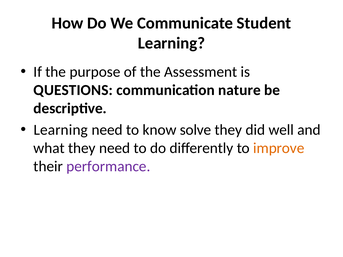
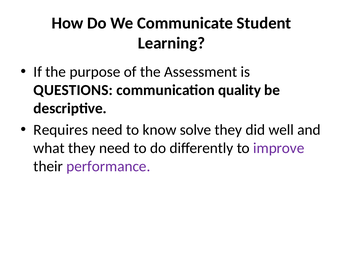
nature: nature -> quality
Learning at (61, 130): Learning -> Requires
improve colour: orange -> purple
